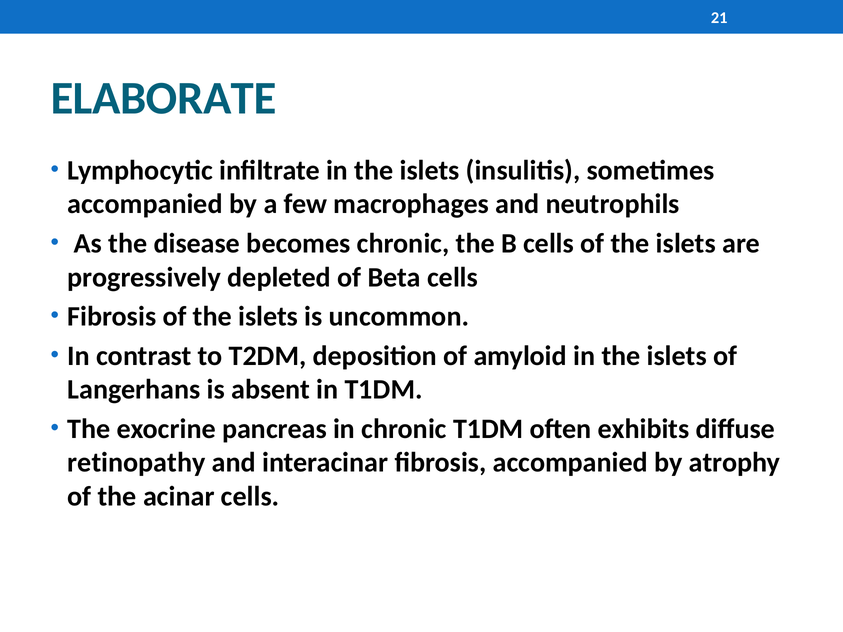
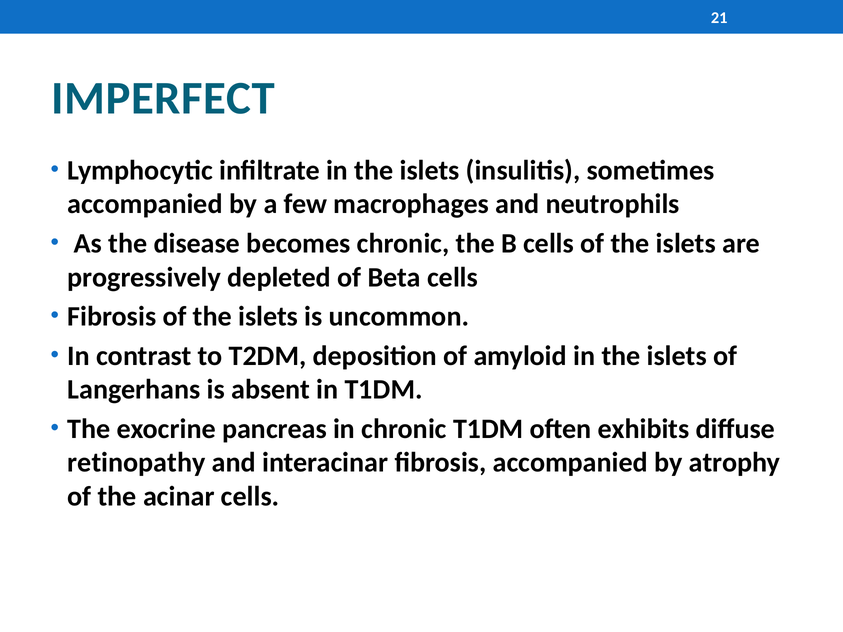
ELABORATE: ELABORATE -> IMPERFECT
